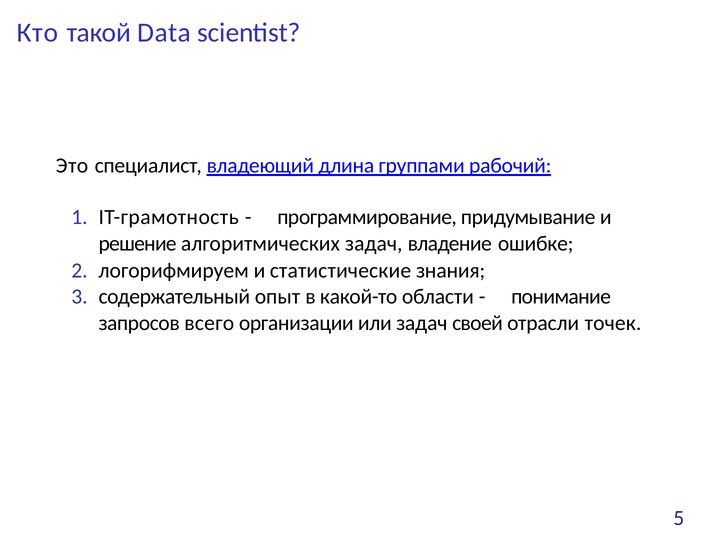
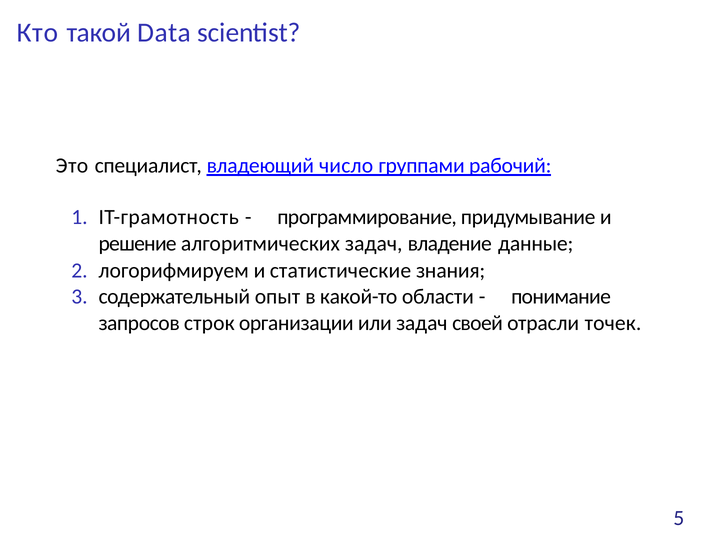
длина: длина -> число
ошибке: ошибке -> данные
всего: всего -> строк
